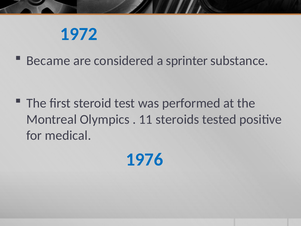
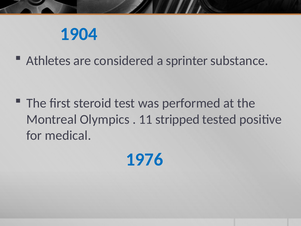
1972: 1972 -> 1904
Became: Became -> Athletes
steroids: steroids -> stripped
